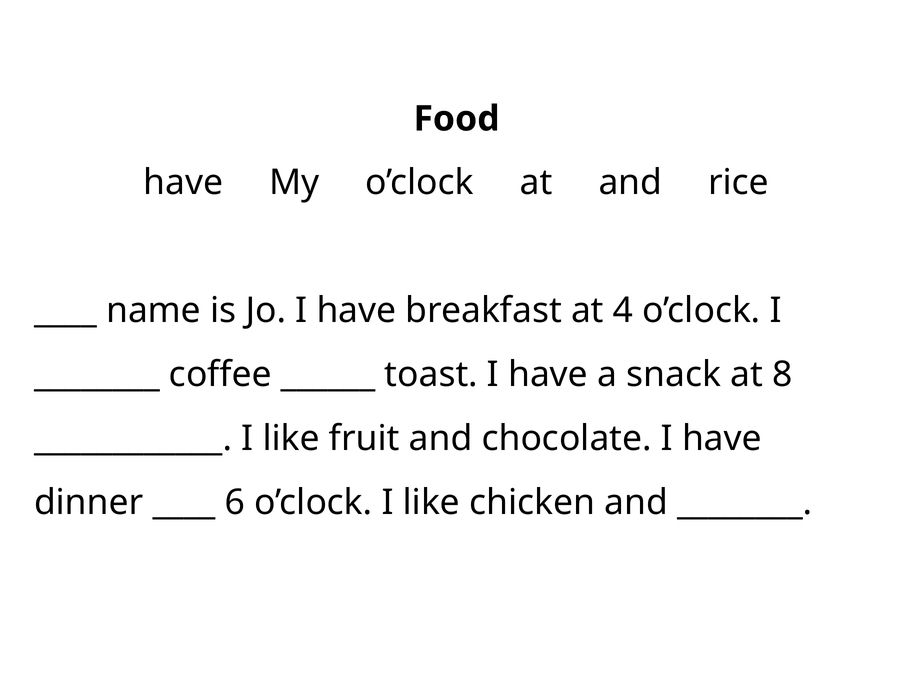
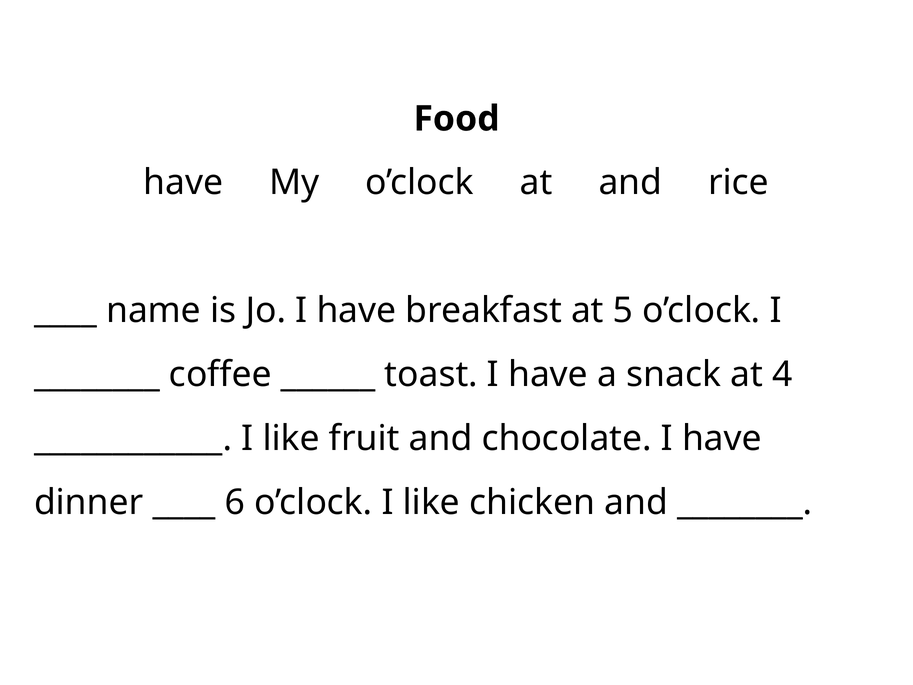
4: 4 -> 5
8: 8 -> 4
